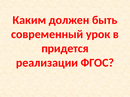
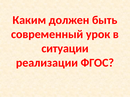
придется: придется -> ситуации
